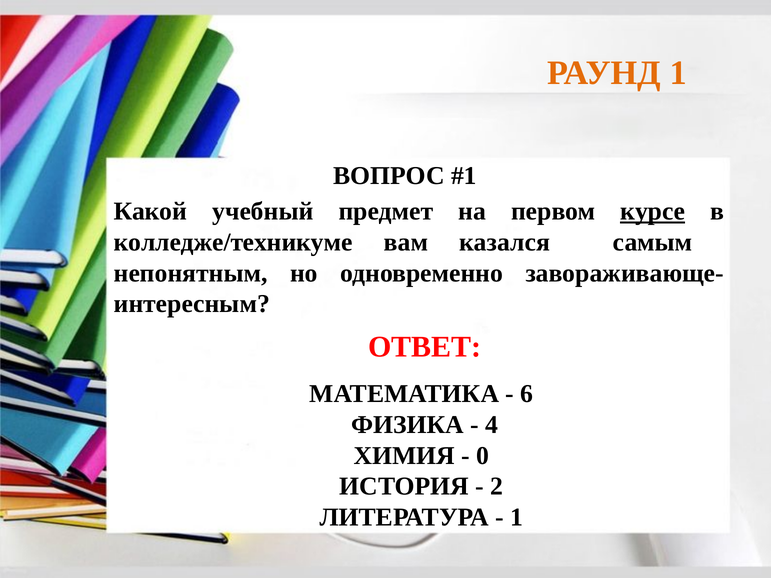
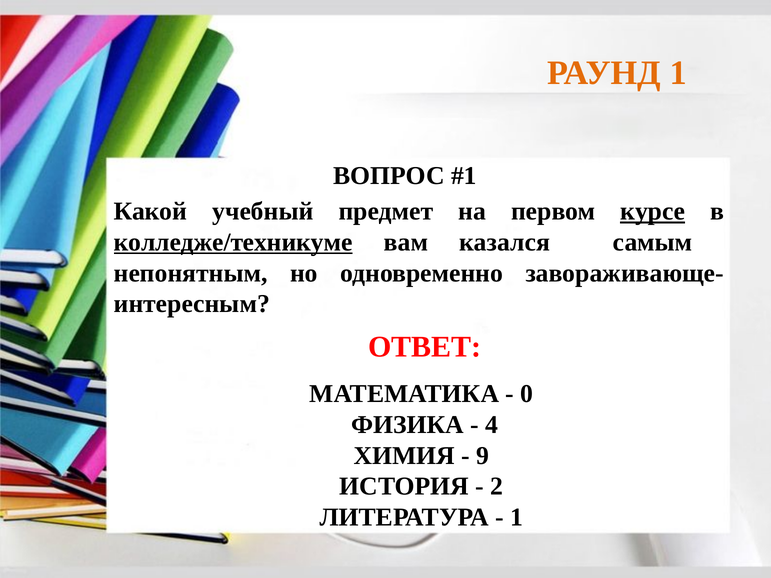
колледже/техникуме underline: none -> present
6: 6 -> 0
0: 0 -> 9
